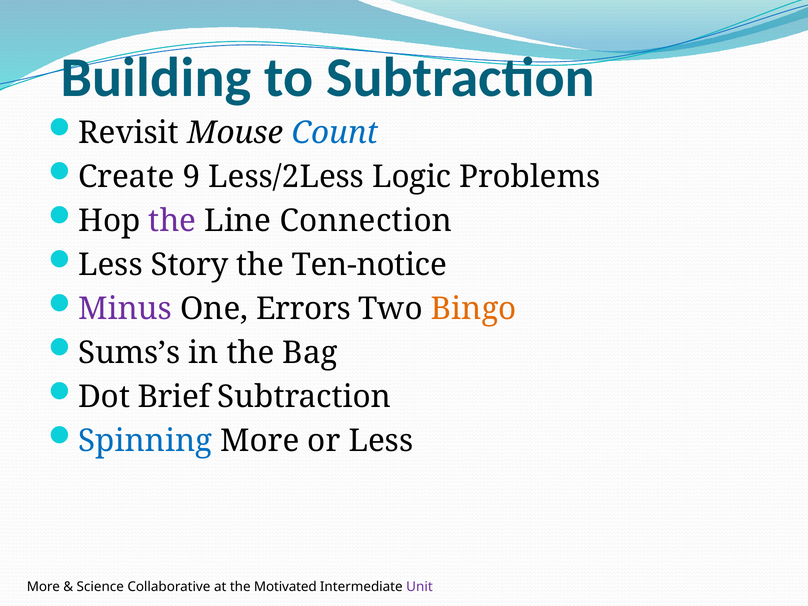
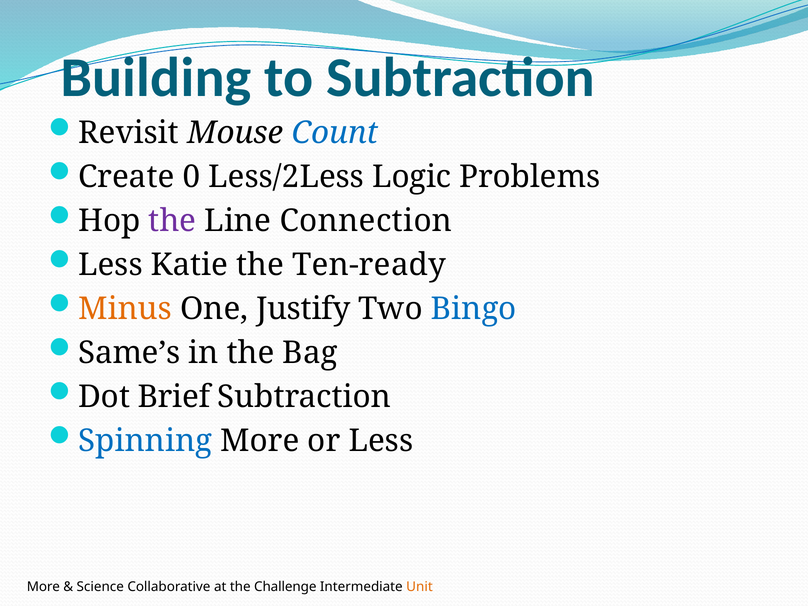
9: 9 -> 0
Story: Story -> Katie
Ten-notice: Ten-notice -> Ten-ready
Minus colour: purple -> orange
Errors: Errors -> Justify
Bingo colour: orange -> blue
Sums’s: Sums’s -> Same’s
Motivated: Motivated -> Challenge
Unit colour: purple -> orange
